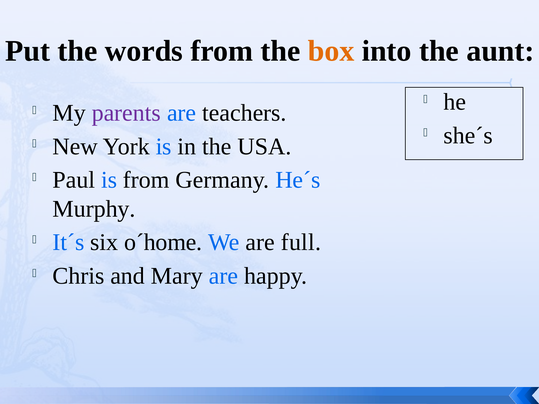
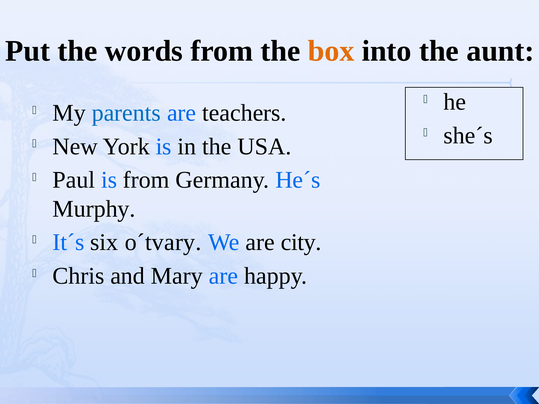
parents colour: purple -> blue
o´home: o´home -> o´tvary
full: full -> city
